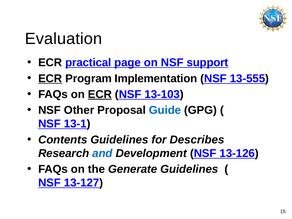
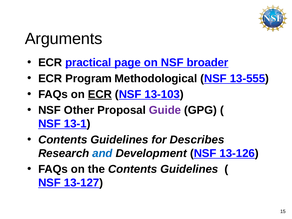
Evaluation: Evaluation -> Arguments
support: support -> broader
ECR at (50, 78) underline: present -> none
Implementation: Implementation -> Methodological
Guide colour: blue -> purple
the Generate: Generate -> Contents
